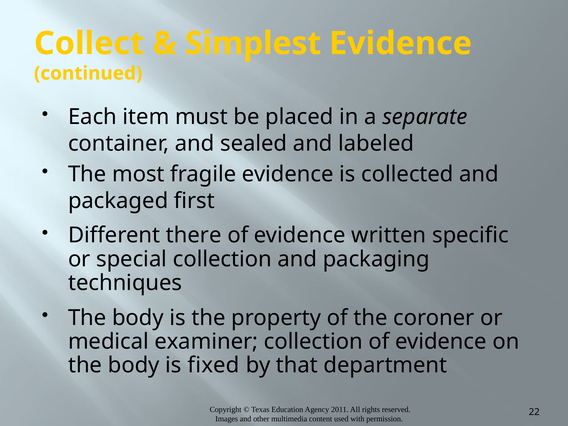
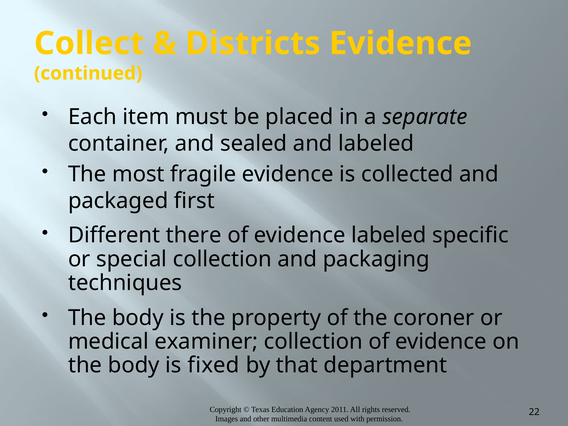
Simplest: Simplest -> Districts
evidence written: written -> labeled
